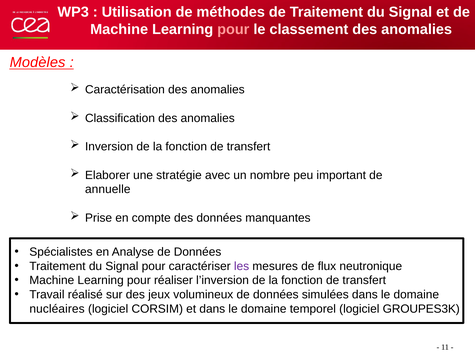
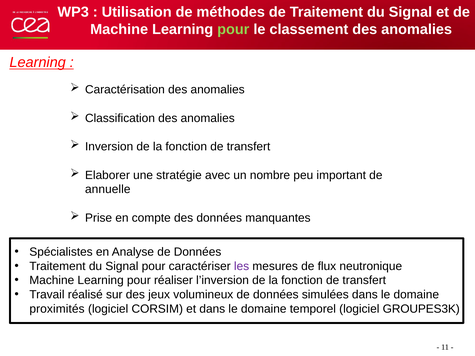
pour at (233, 29) colour: pink -> light green
Modèles at (38, 63): Modèles -> Learning
nucléaires: nucléaires -> proximités
